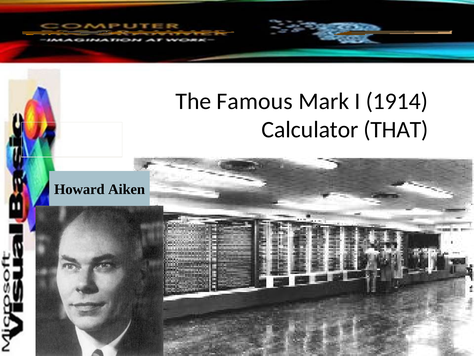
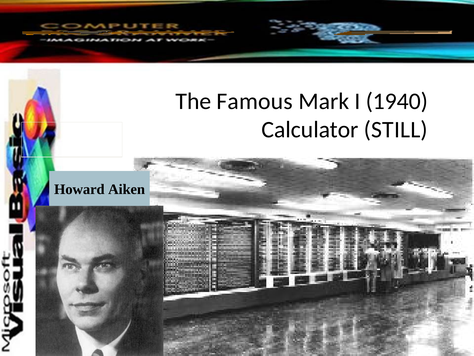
1914: 1914 -> 1940
THAT: THAT -> STILL
